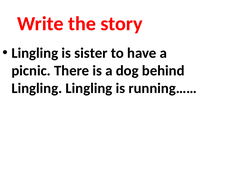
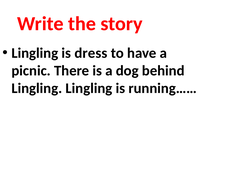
sister: sister -> dress
